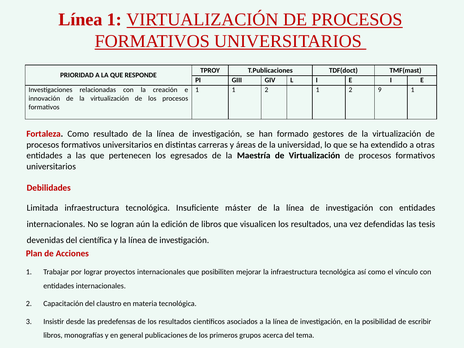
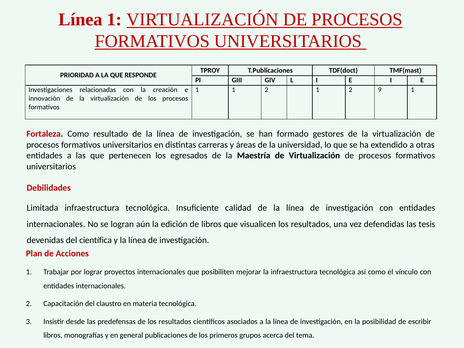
máster: máster -> calidad
